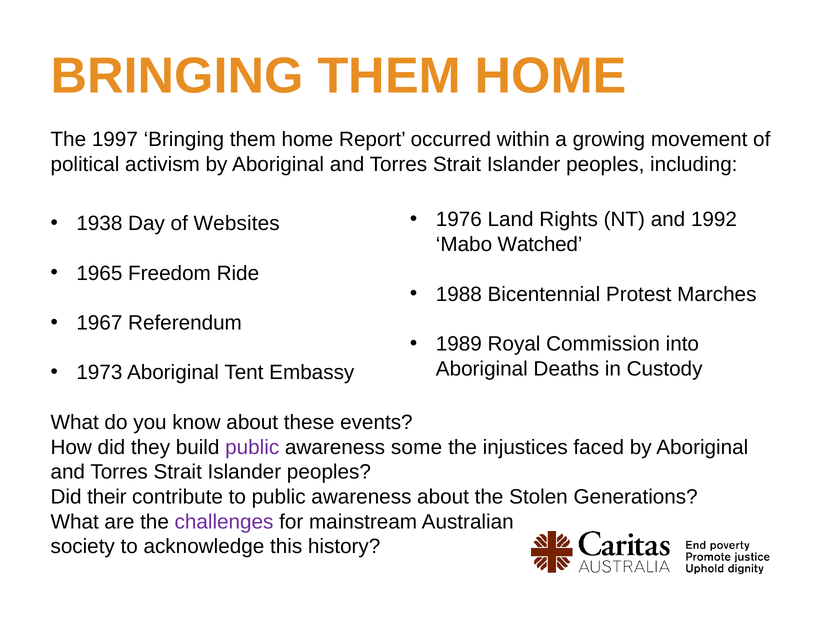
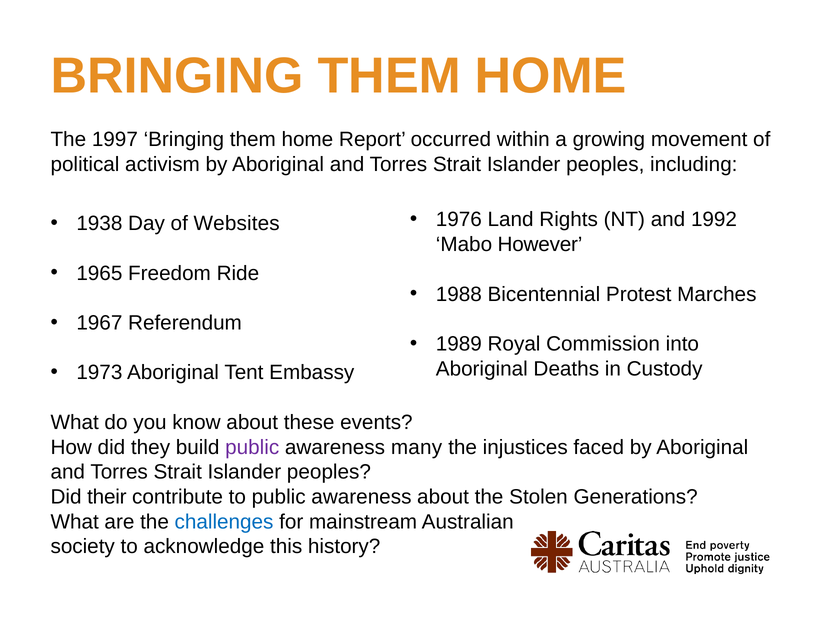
Watched: Watched -> However
some: some -> many
challenges colour: purple -> blue
